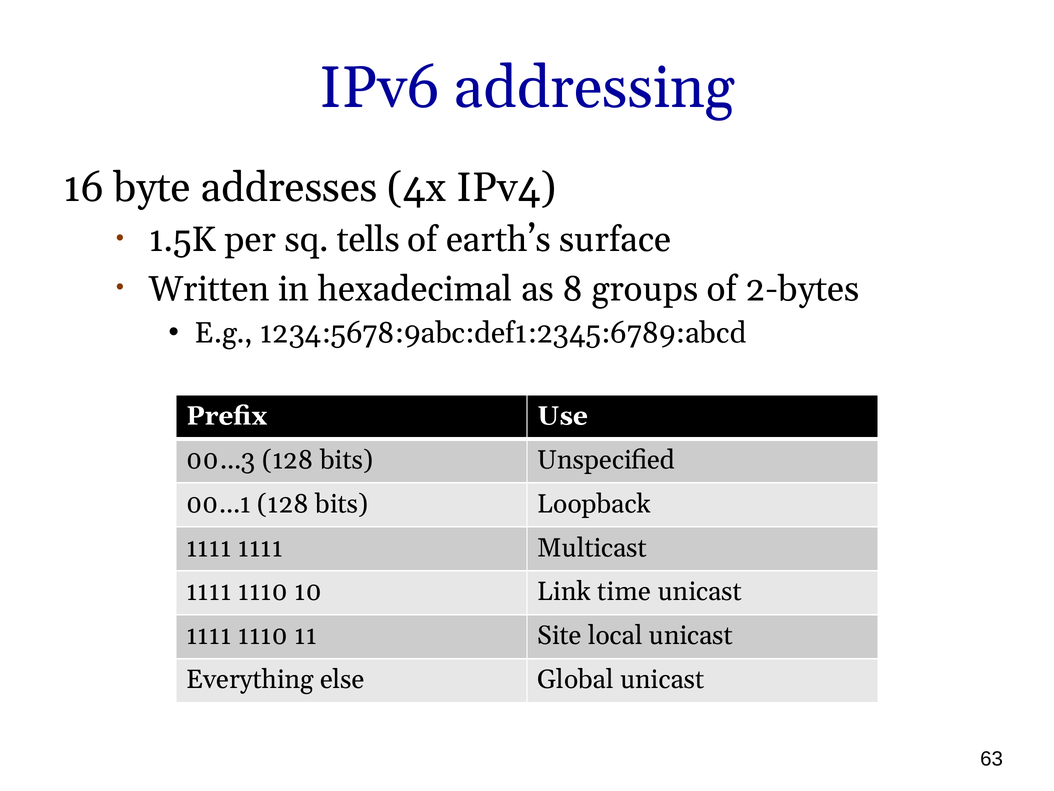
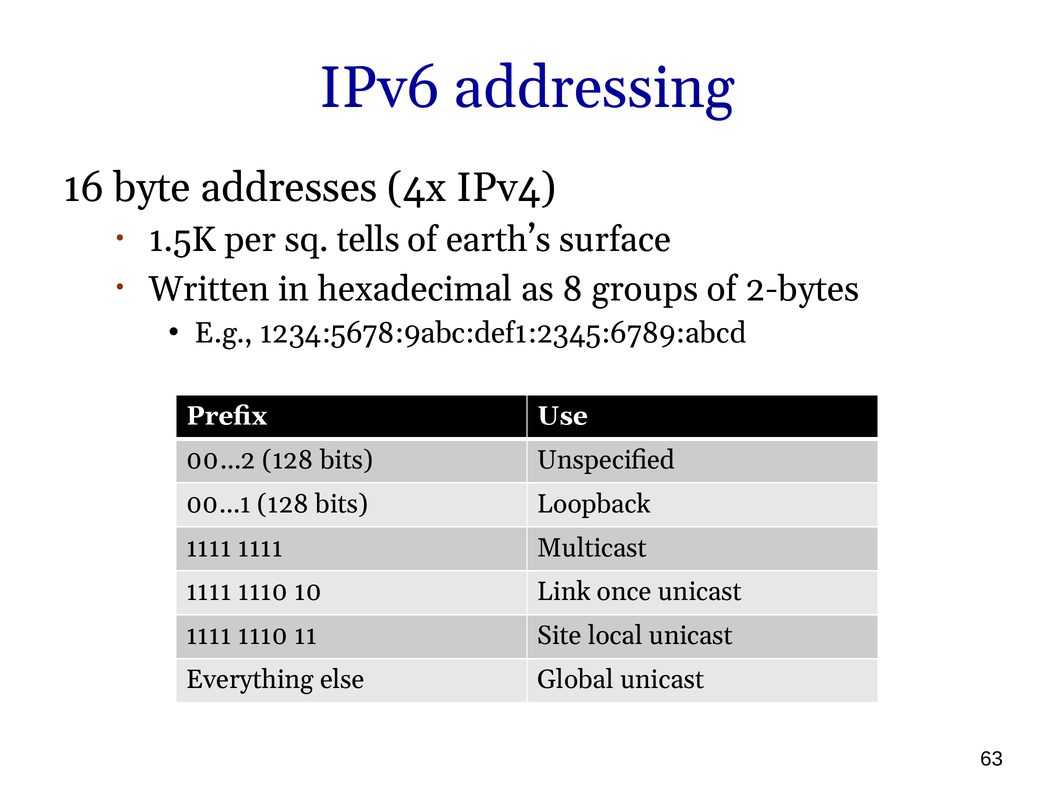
00…3: 00…3 -> 00…2
time: time -> once
